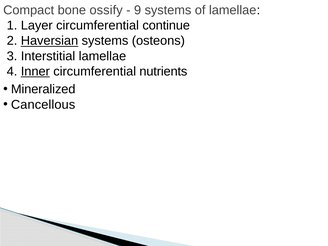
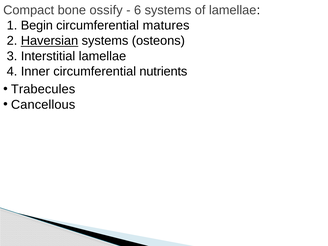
9: 9 -> 6
Layer: Layer -> Begin
continue: continue -> matures
Inner underline: present -> none
Mineralized: Mineralized -> Trabecules
